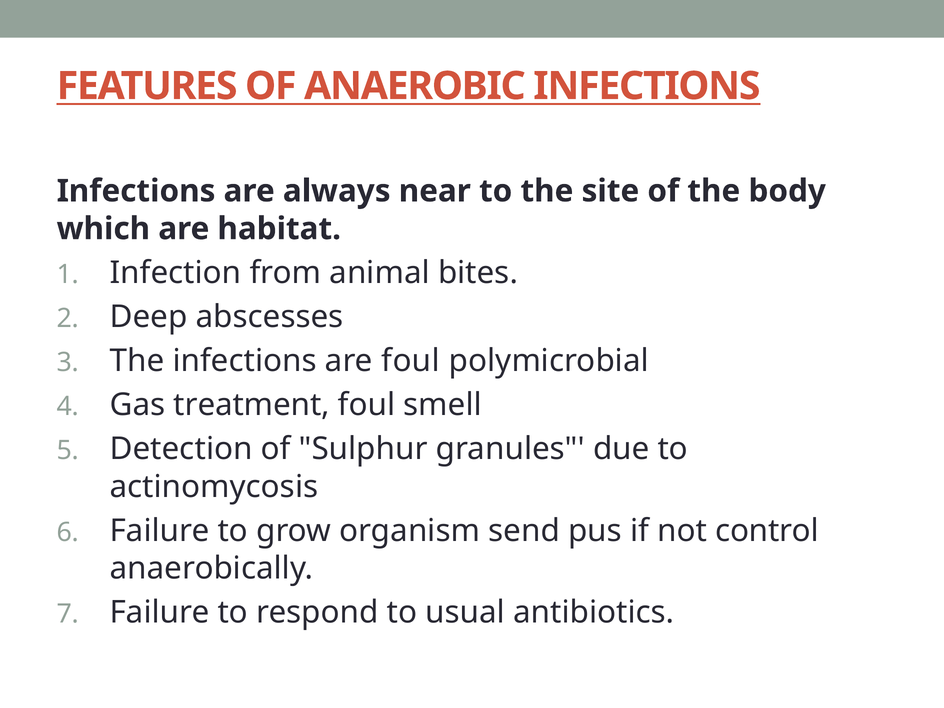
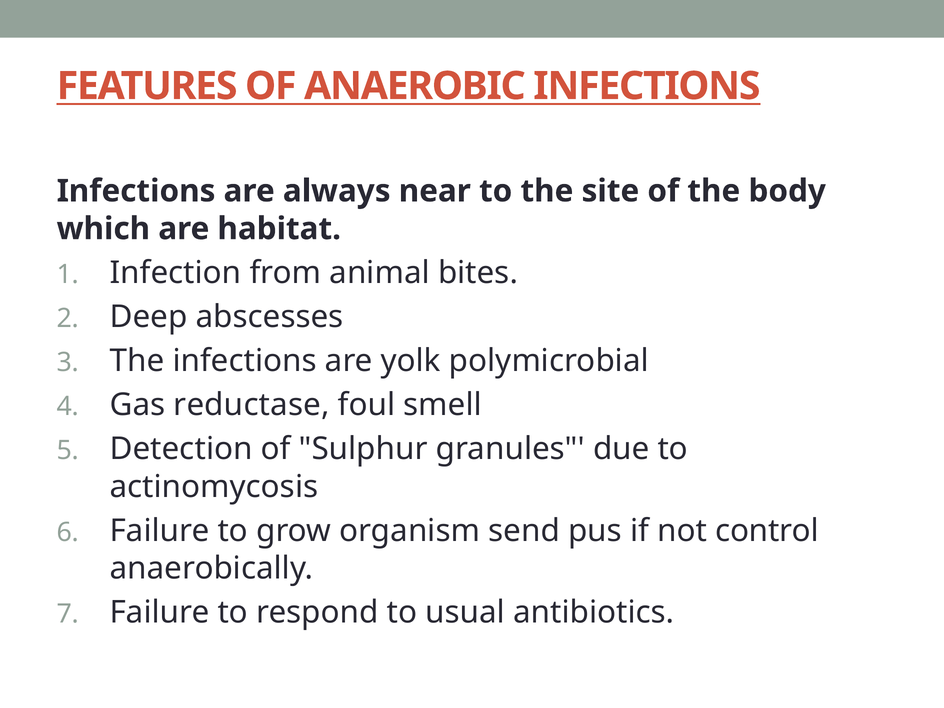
are foul: foul -> yolk
treatment: treatment -> reductase
